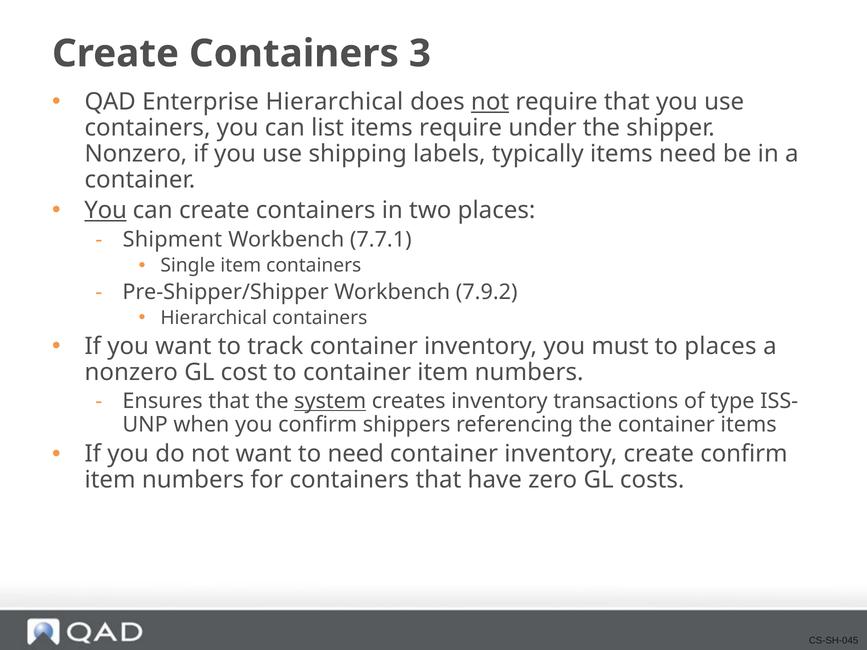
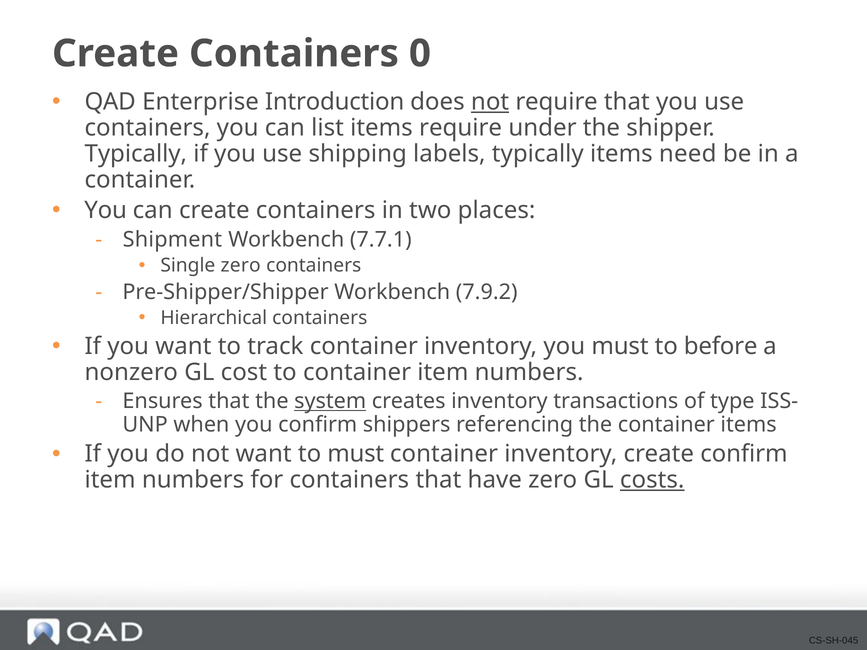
3: 3 -> 0
Enterprise Hierarchical: Hierarchical -> Introduction
Nonzero at (136, 154): Nonzero -> Typically
You at (106, 211) underline: present -> none
Single item: item -> zero
to places: places -> before
to need: need -> must
costs underline: none -> present
